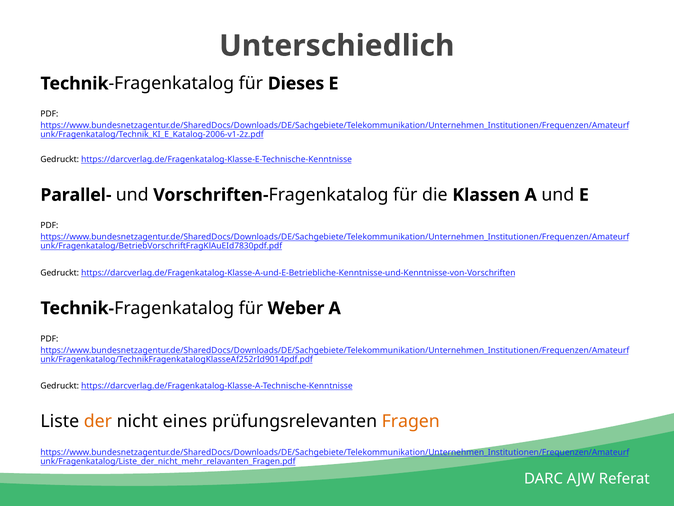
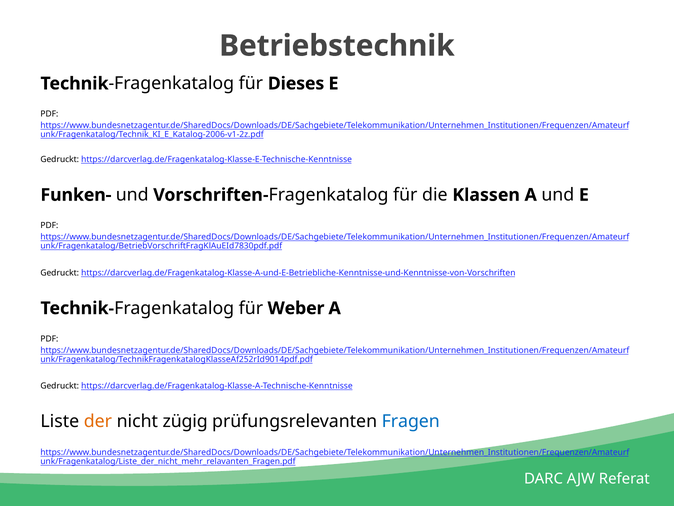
Unterschiedlich: Unterschiedlich -> Betriebstechnik
Parallel-: Parallel- -> Funken-
eines: eines -> zügig
Fragen colour: orange -> blue
